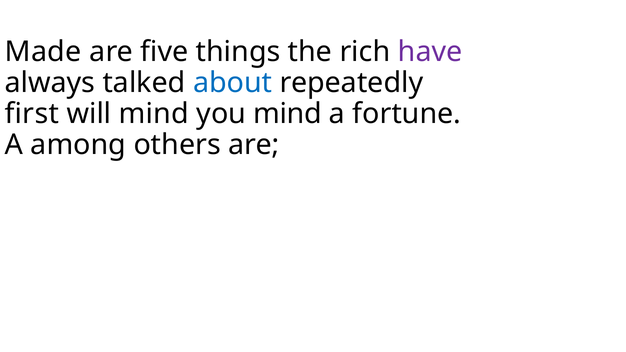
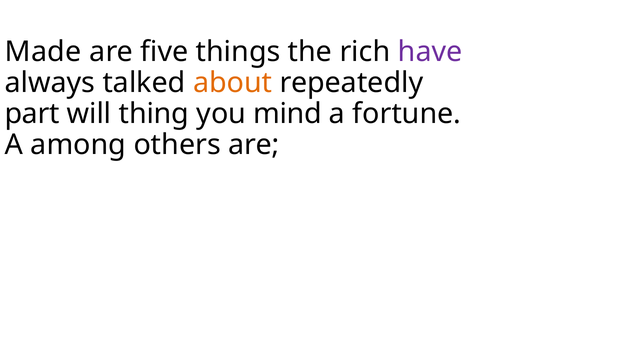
about colour: blue -> orange
first: first -> part
will mind: mind -> thing
